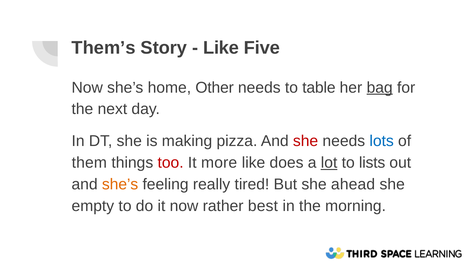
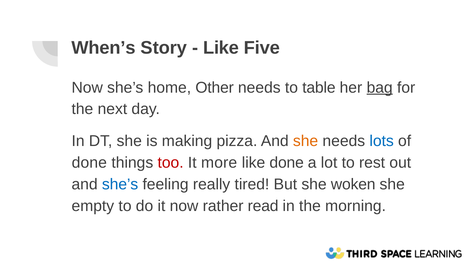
Them’s: Them’s -> When’s
she at (306, 141) colour: red -> orange
them at (89, 163): them -> done
like does: does -> done
lot underline: present -> none
lists: lists -> rest
she’s at (120, 184) colour: orange -> blue
ahead: ahead -> woken
best: best -> read
